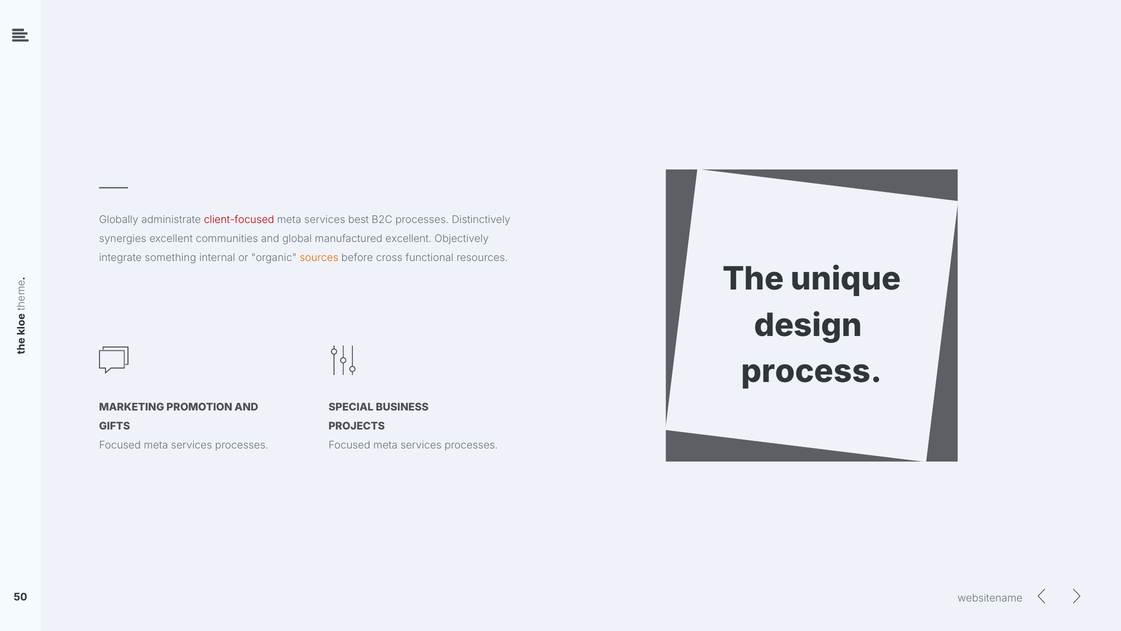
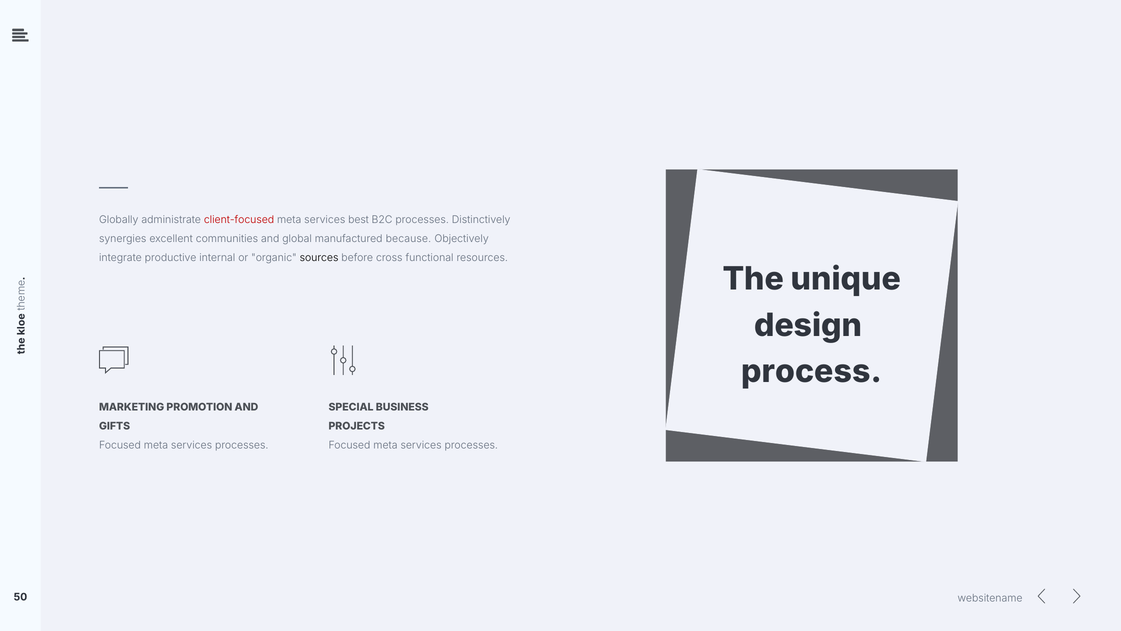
manufactured excellent: excellent -> because
something: something -> productive
sources colour: orange -> black
